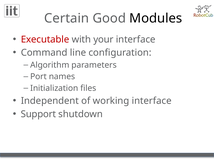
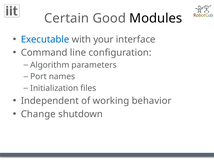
Executable colour: red -> blue
working interface: interface -> behavior
Support: Support -> Change
